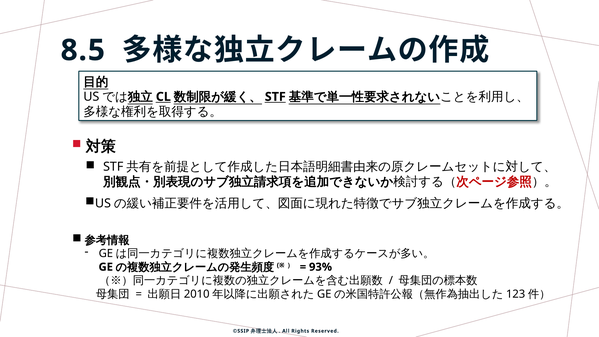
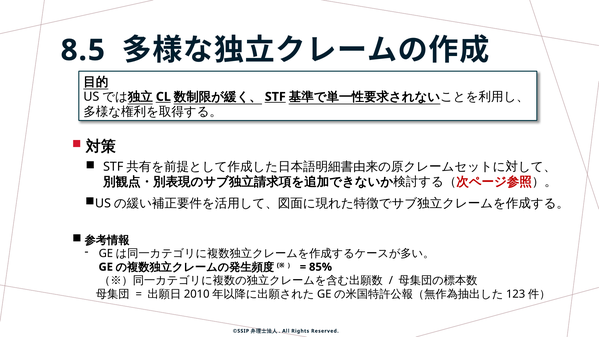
93%: 93% -> 85%
